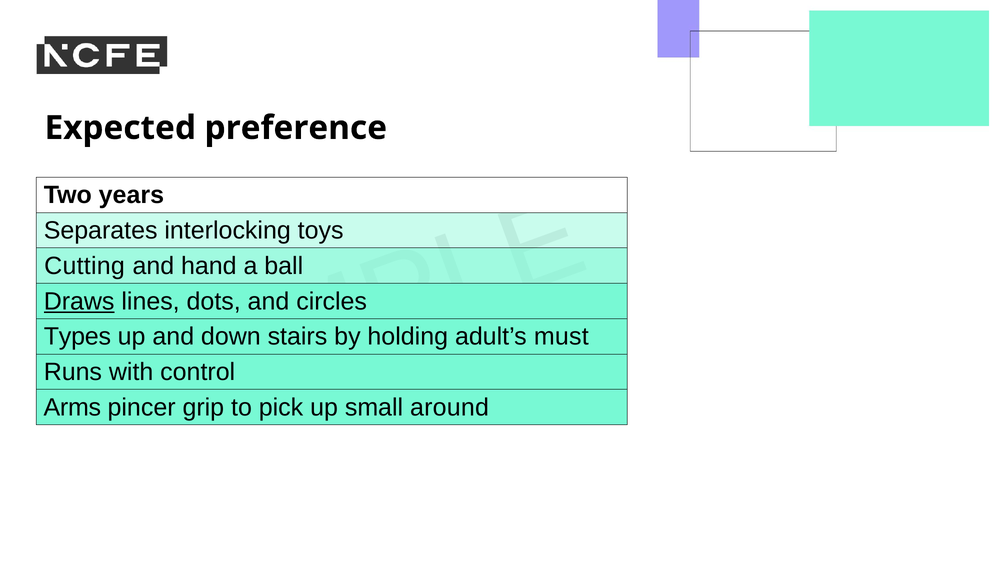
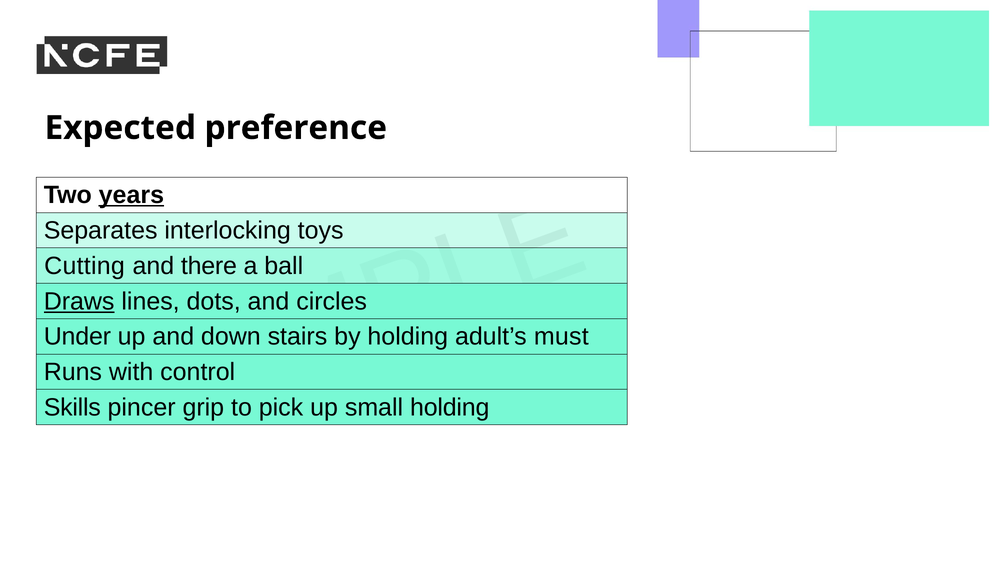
years underline: none -> present
hand: hand -> there
Types: Types -> Under
Arms: Arms -> Skills
small around: around -> holding
